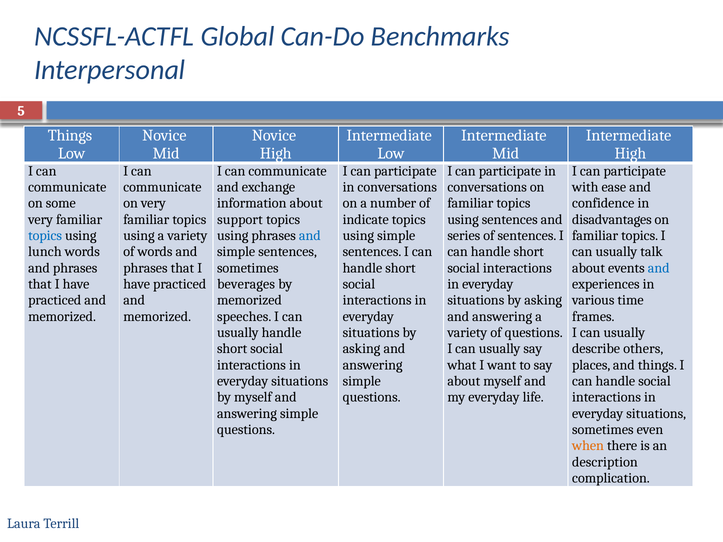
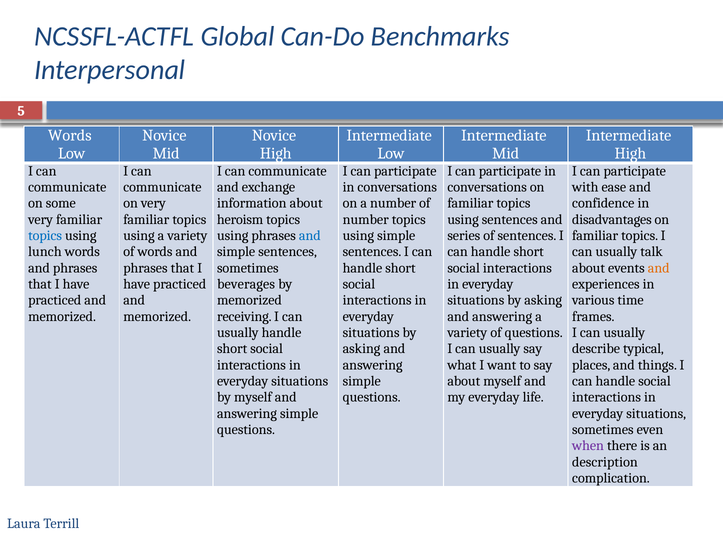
Things at (70, 135): Things -> Words
support: support -> heroism
indicate at (366, 220): indicate -> number
and at (659, 268) colour: blue -> orange
speeches: speeches -> receiving
others: others -> typical
when colour: orange -> purple
